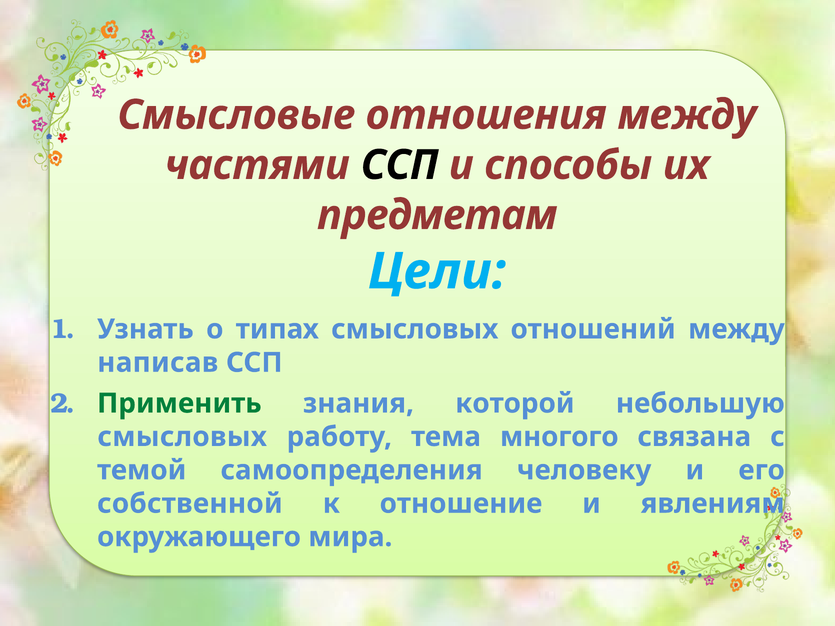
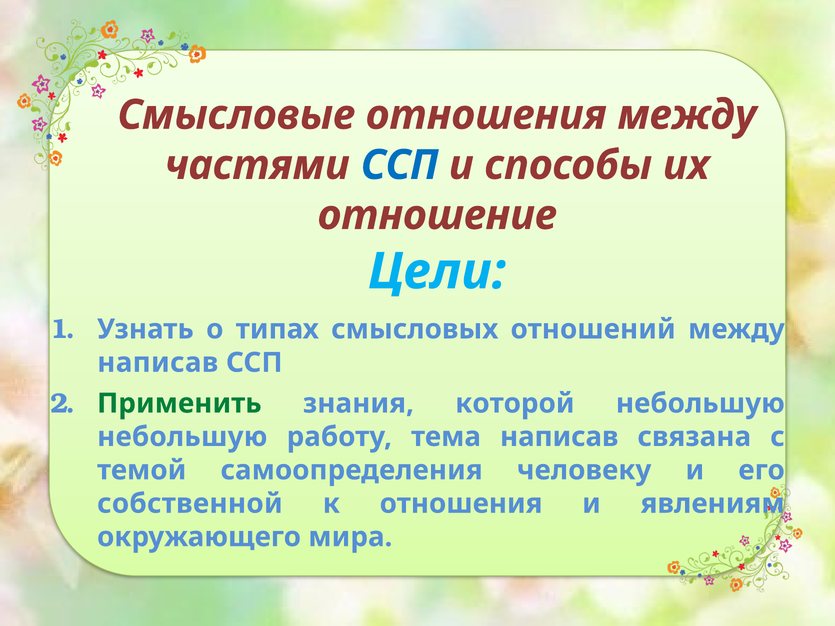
ССП at (399, 165) colour: black -> blue
предметам: предметам -> отношение
смысловых at (182, 437): смысловых -> небольшую
тема многого: многого -> написав
к отношение: отношение -> отношения
